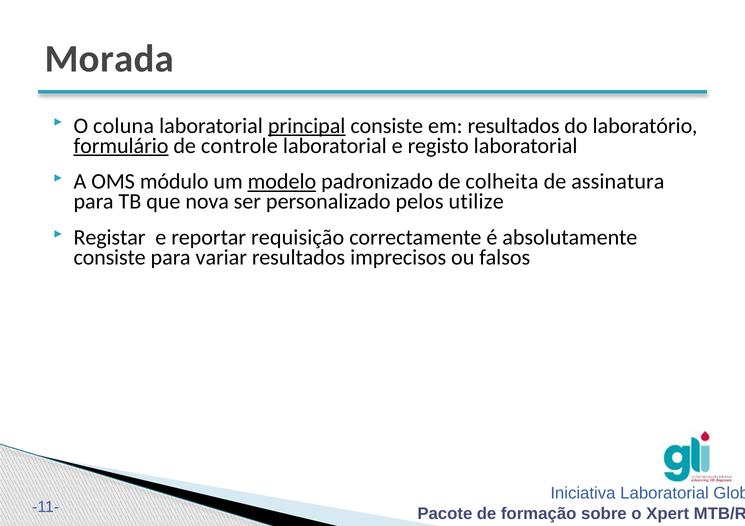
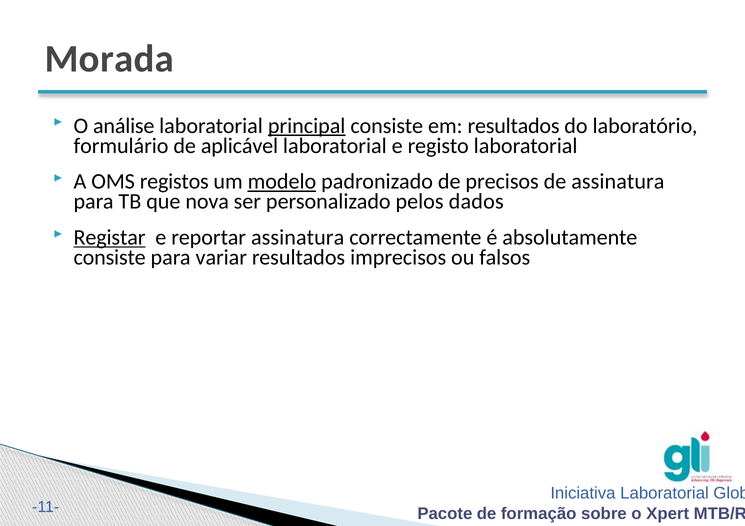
coluna: coluna -> análise
formulário underline: present -> none
controle: controle -> aplicável
módulo: módulo -> registos
colheita: colheita -> precisos
utilize: utilize -> dados
Registar underline: none -> present
reportar requisição: requisição -> assinatura
